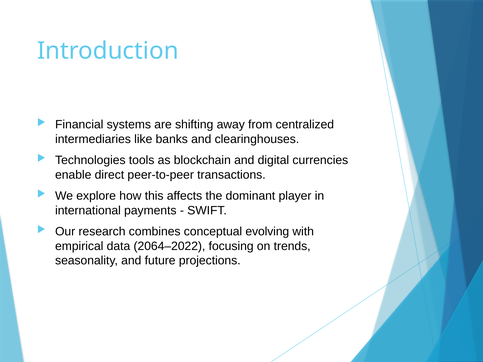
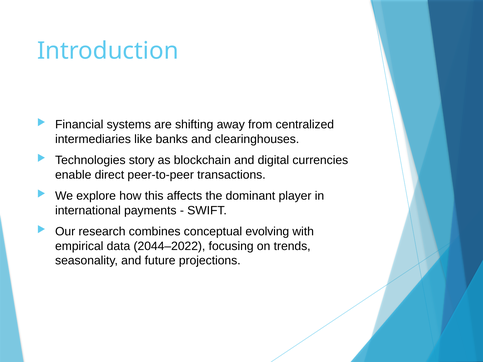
tools: tools -> story
2064–2022: 2064–2022 -> 2044–2022
